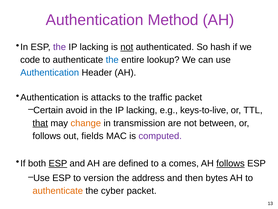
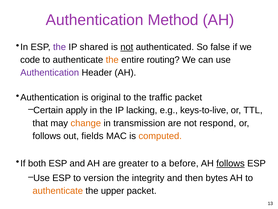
lacking at (94, 47): lacking -> shared
hash: hash -> false
the at (112, 60) colour: blue -> orange
lookup: lookup -> routing
Authentication at (50, 73) colour: blue -> purple
attacks: attacks -> original
avoid: avoid -> apply
that underline: present -> none
between: between -> respond
computed colour: purple -> orange
ESP at (58, 163) underline: present -> none
defined: defined -> greater
comes: comes -> before
address: address -> integrity
cyber: cyber -> upper
